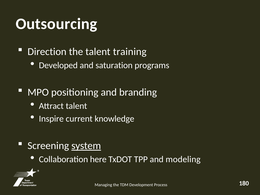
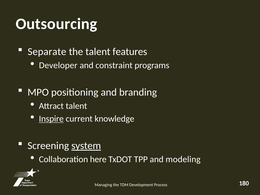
Direction: Direction -> Separate
training: training -> features
Developed: Developed -> Developer
saturation: saturation -> constraint
Inspire underline: none -> present
